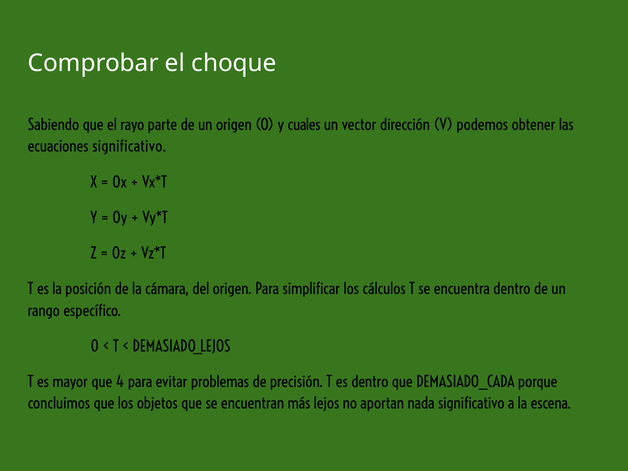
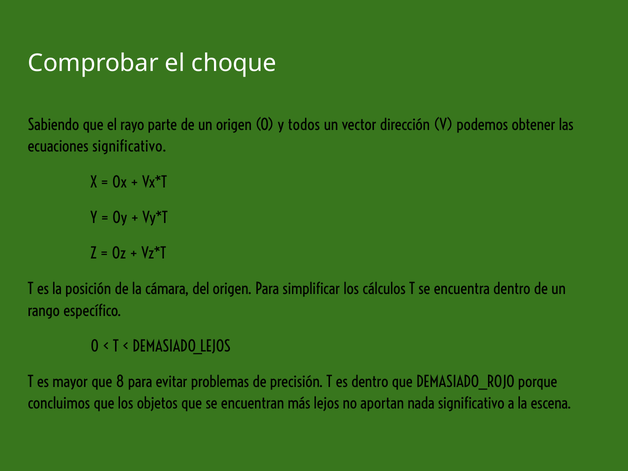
cuales: cuales -> todos
4: 4 -> 8
DEMASIADO_CADA: DEMASIADO_CADA -> DEMASIADO_ROJO
